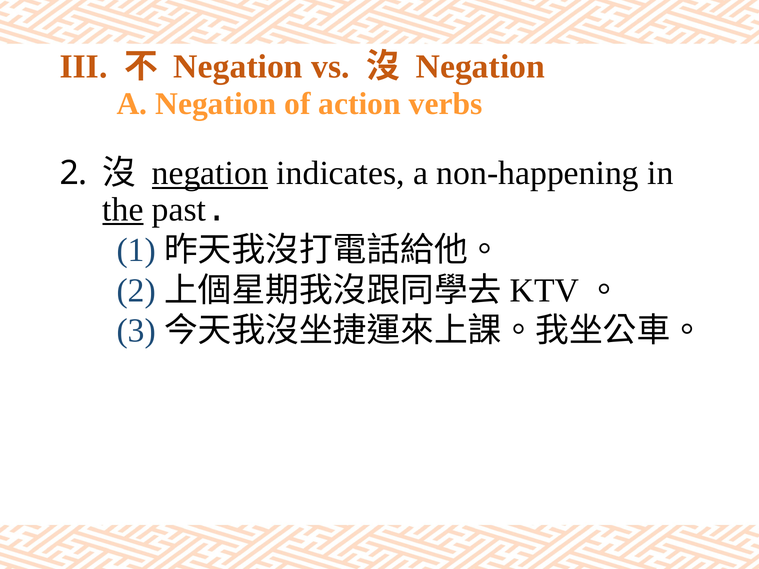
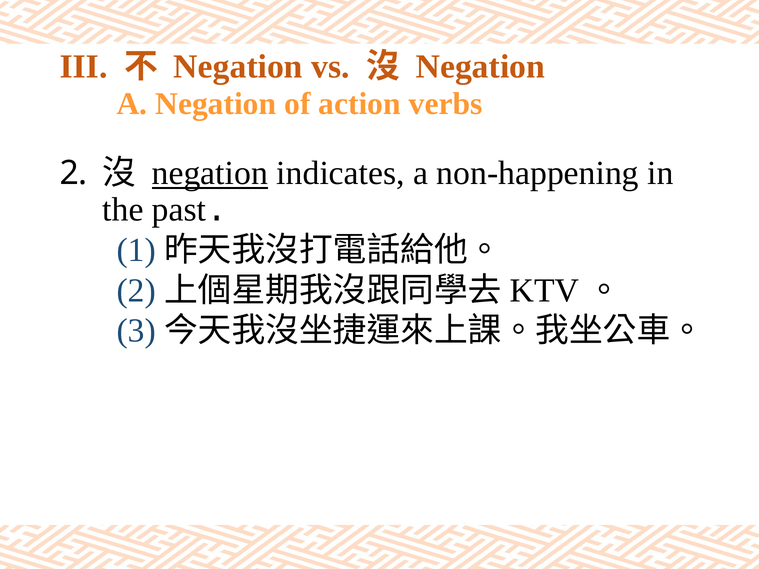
the underline: present -> none
